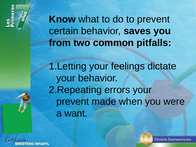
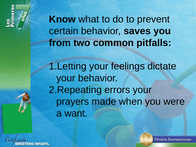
prevent at (73, 102): prevent -> prayers
